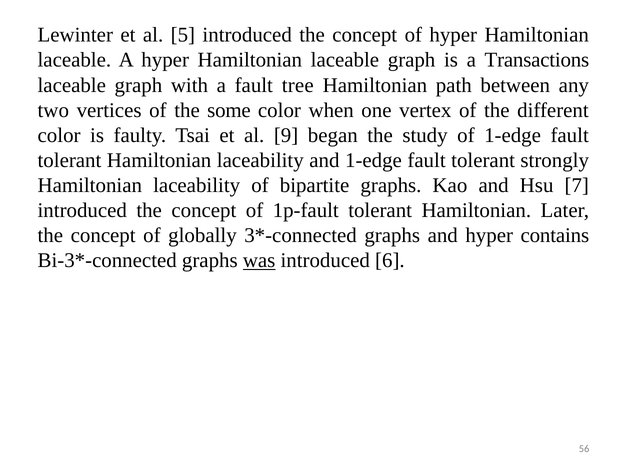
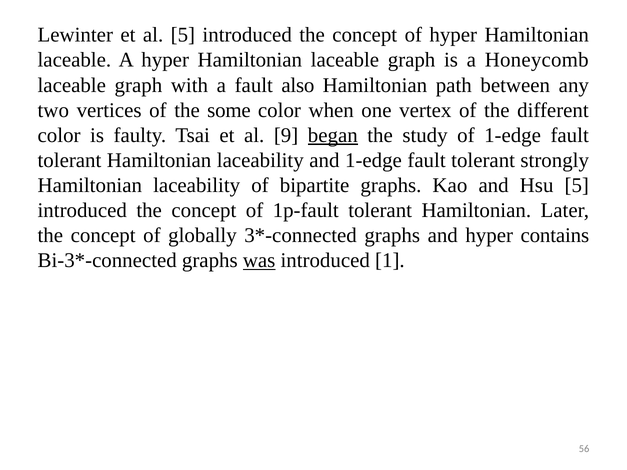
Transactions: Transactions -> Honeycomb
tree: tree -> also
began underline: none -> present
Hsu 7: 7 -> 5
6: 6 -> 1
